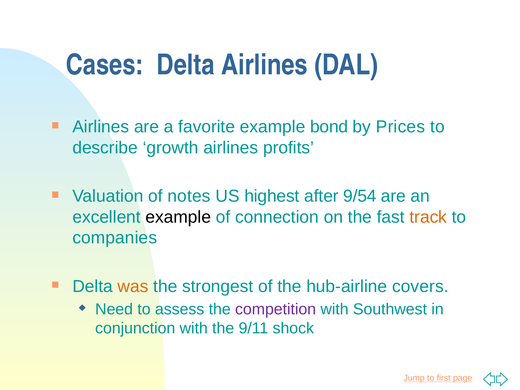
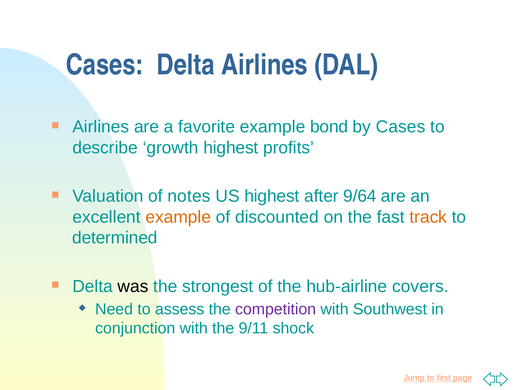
by Prices: Prices -> Cases
growth airlines: airlines -> highest
9/54: 9/54 -> 9/64
example at (178, 217) colour: black -> orange
connection: connection -> discounted
companies: companies -> determined
was colour: orange -> black
